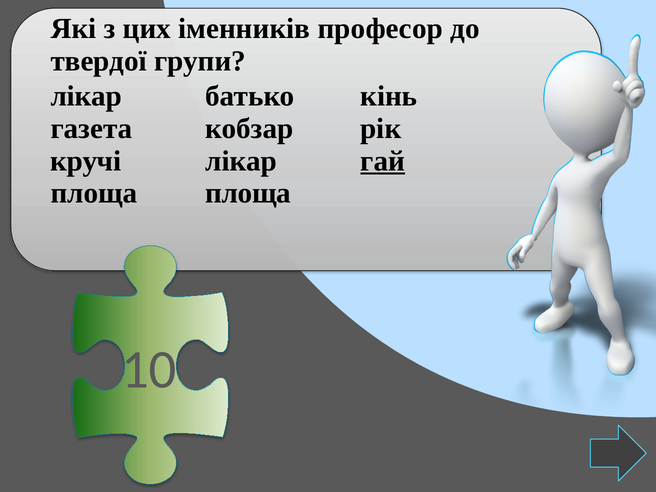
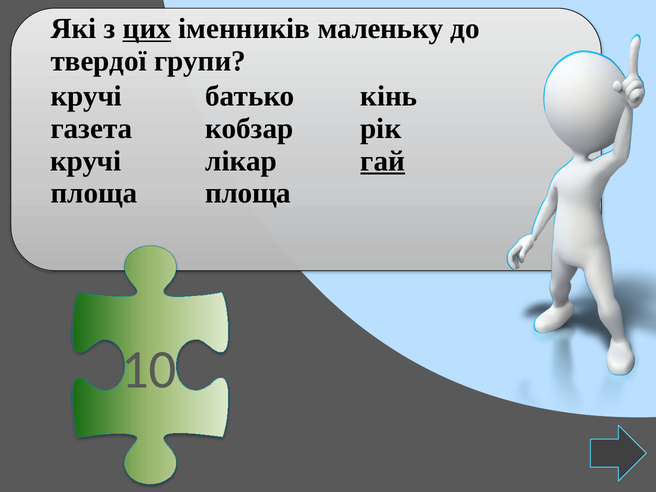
цих underline: none -> present
професор: професор -> маленьку
лікар at (86, 96): лікар -> кручі
